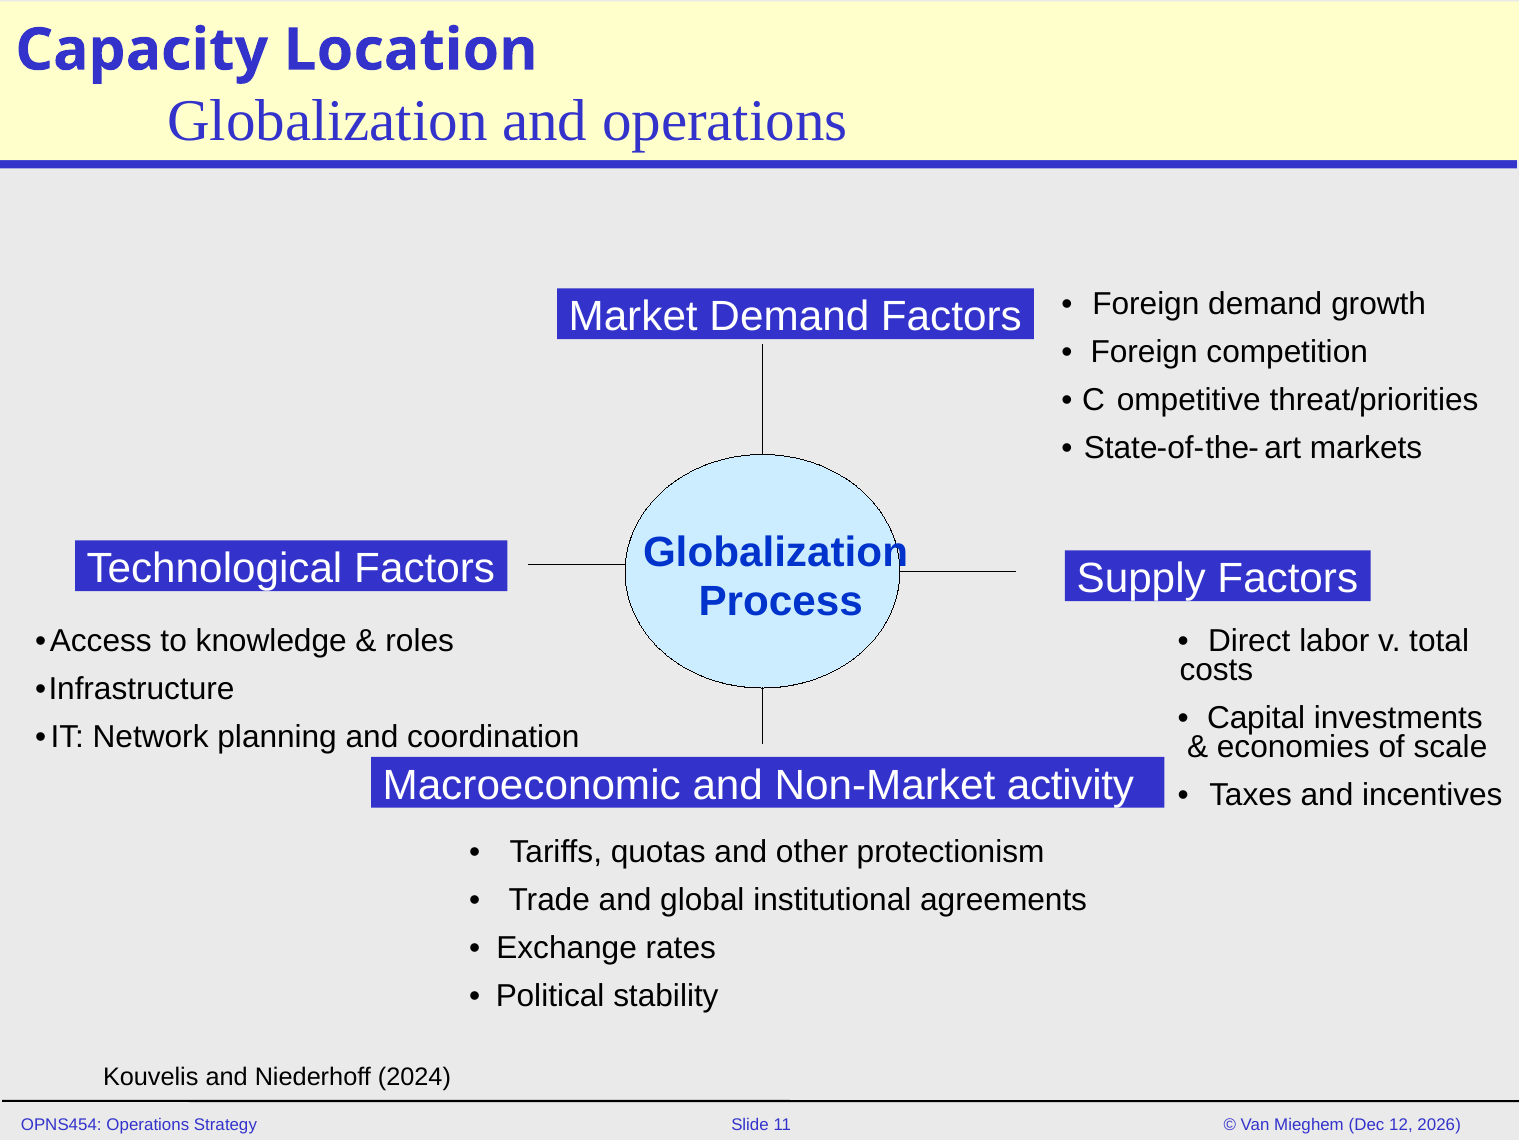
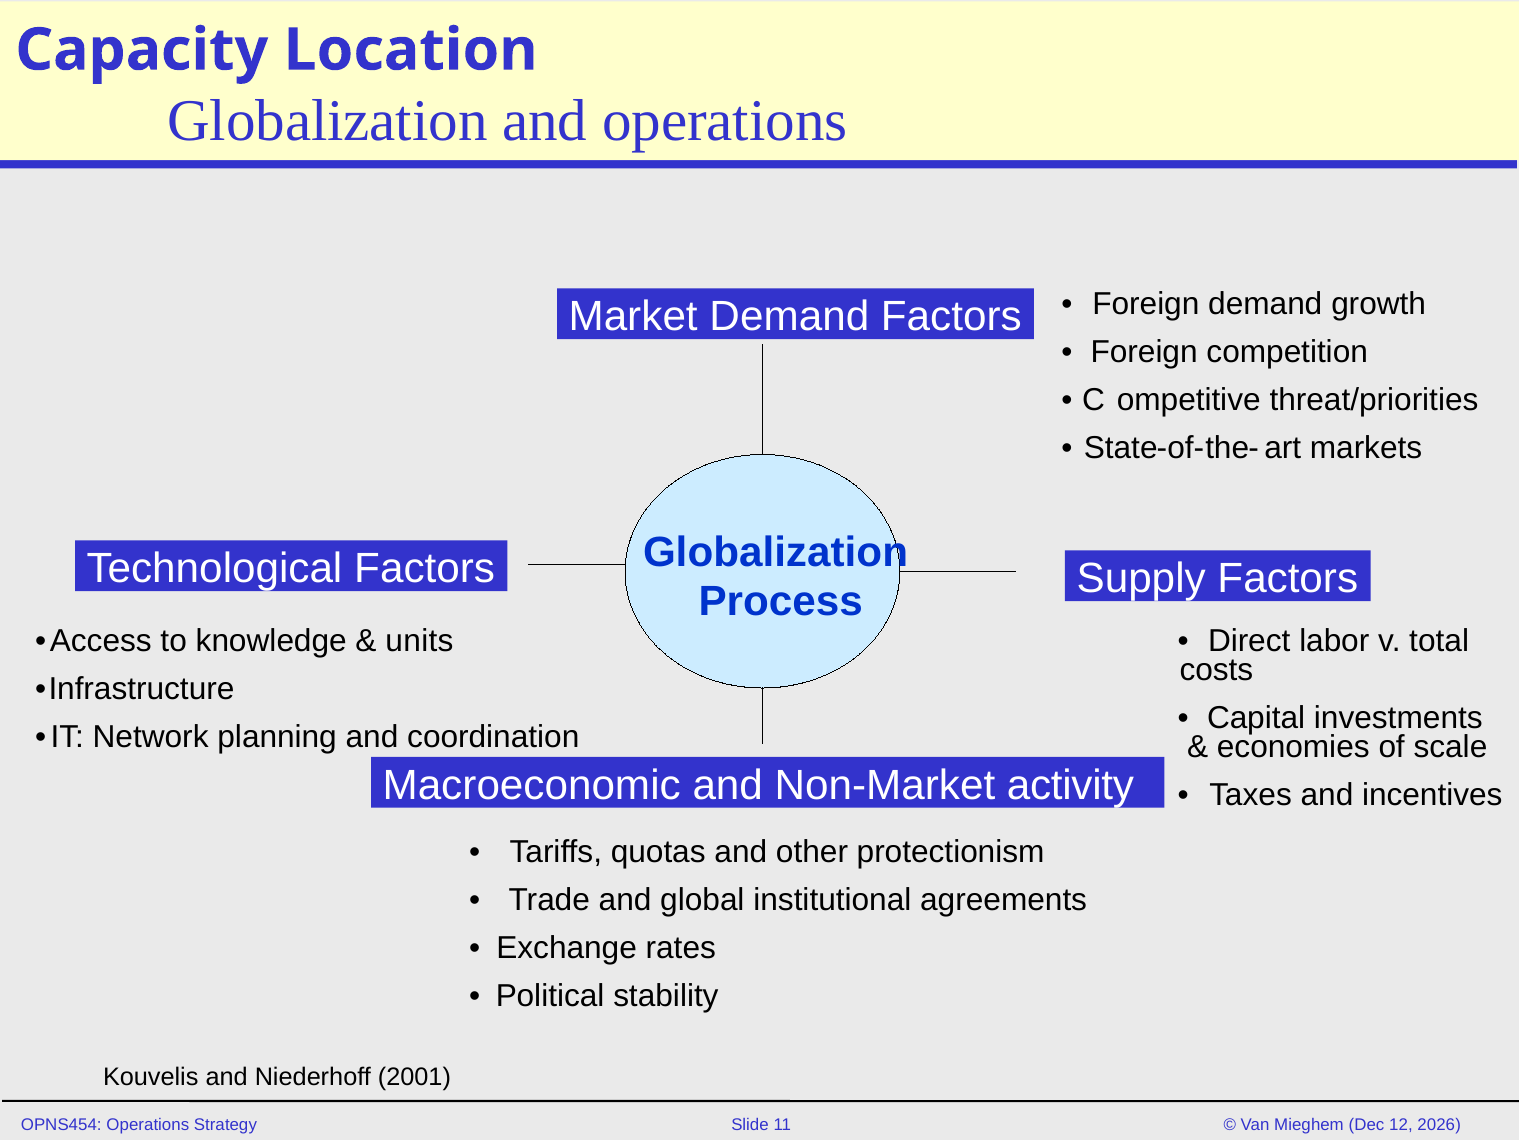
roles: roles -> units
2024: 2024 -> 2001
